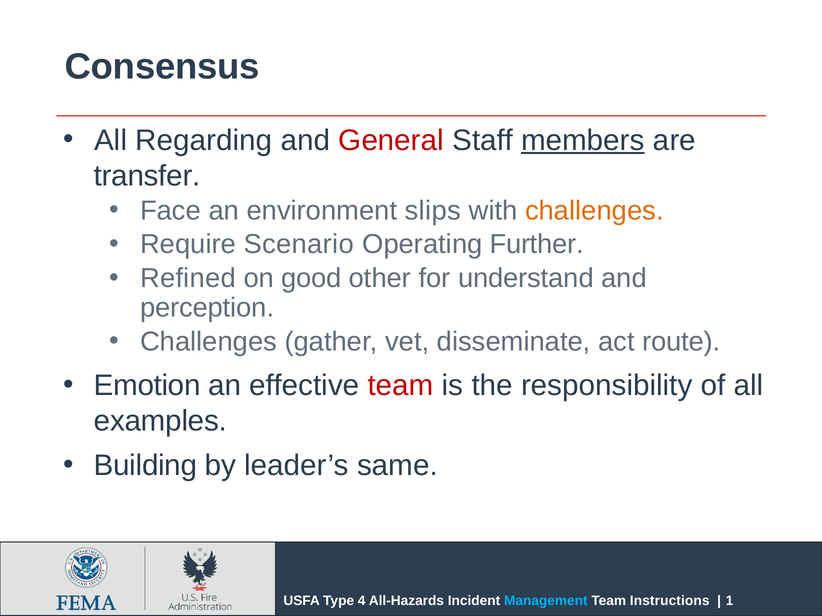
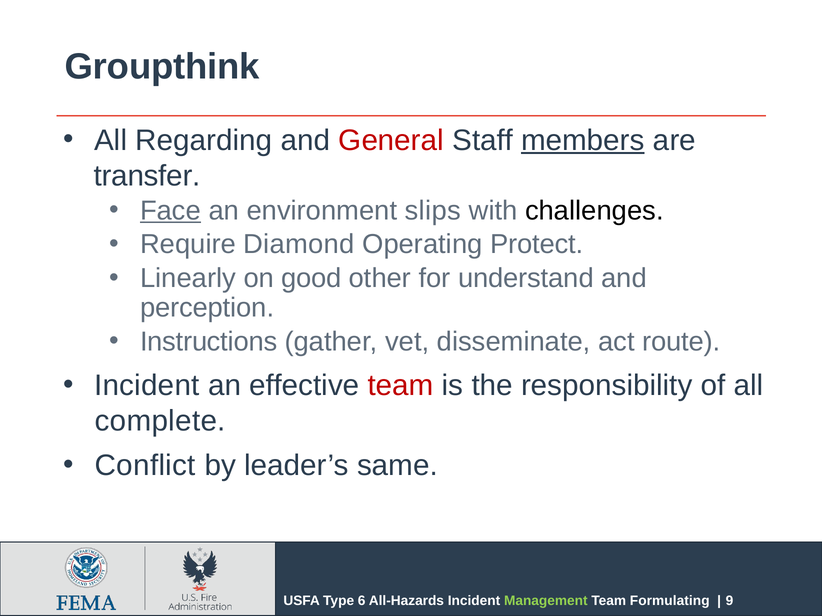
Consensus: Consensus -> Groupthink
Face underline: none -> present
challenges at (594, 211) colour: orange -> black
Scenario: Scenario -> Diamond
Further: Further -> Protect
Refined: Refined -> Linearly
Challenges at (209, 342): Challenges -> Instructions
Emotion at (147, 386): Emotion -> Incident
examples: examples -> complete
Building: Building -> Conflict
4: 4 -> 6
Management colour: light blue -> light green
Instructions: Instructions -> Formulating
1: 1 -> 9
